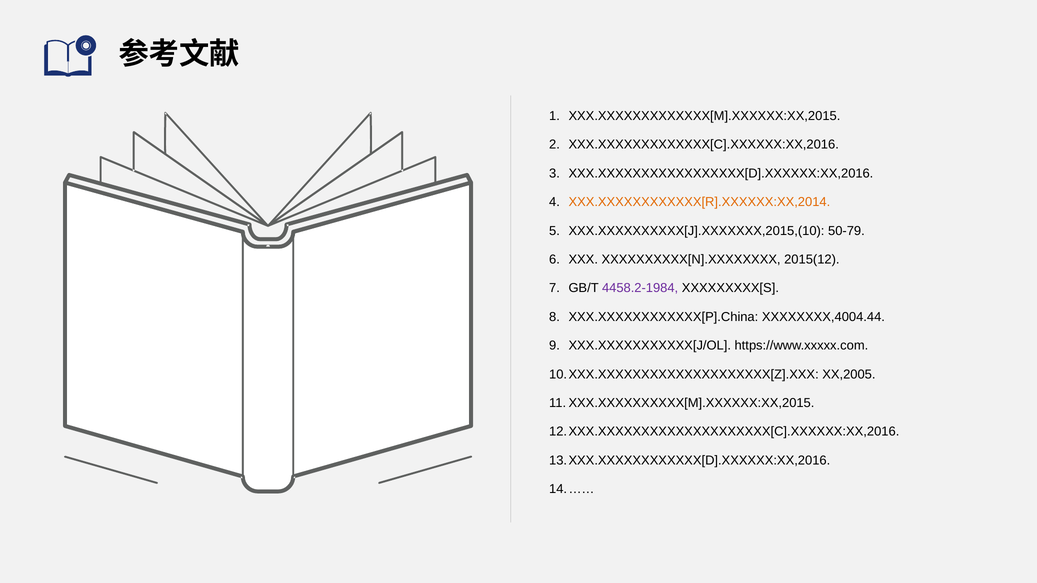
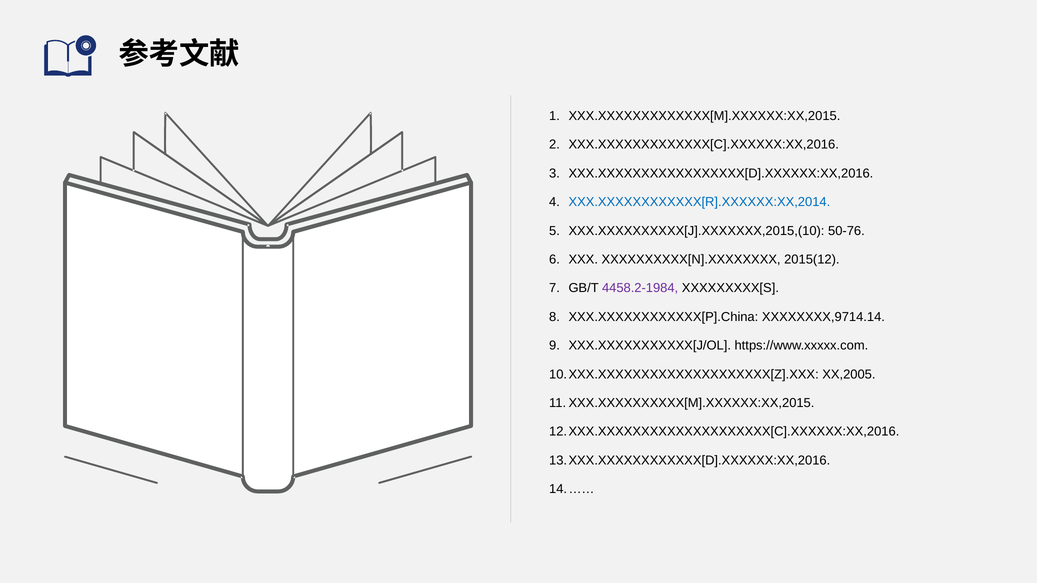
XXX.XXXXXXXXXXXX[R].XXXXXX:XX,2014 colour: orange -> blue
50-79: 50-79 -> 50-76
XXXXXXXX,4004.44: XXXXXXXX,4004.44 -> XXXXXXXX,9714.14
